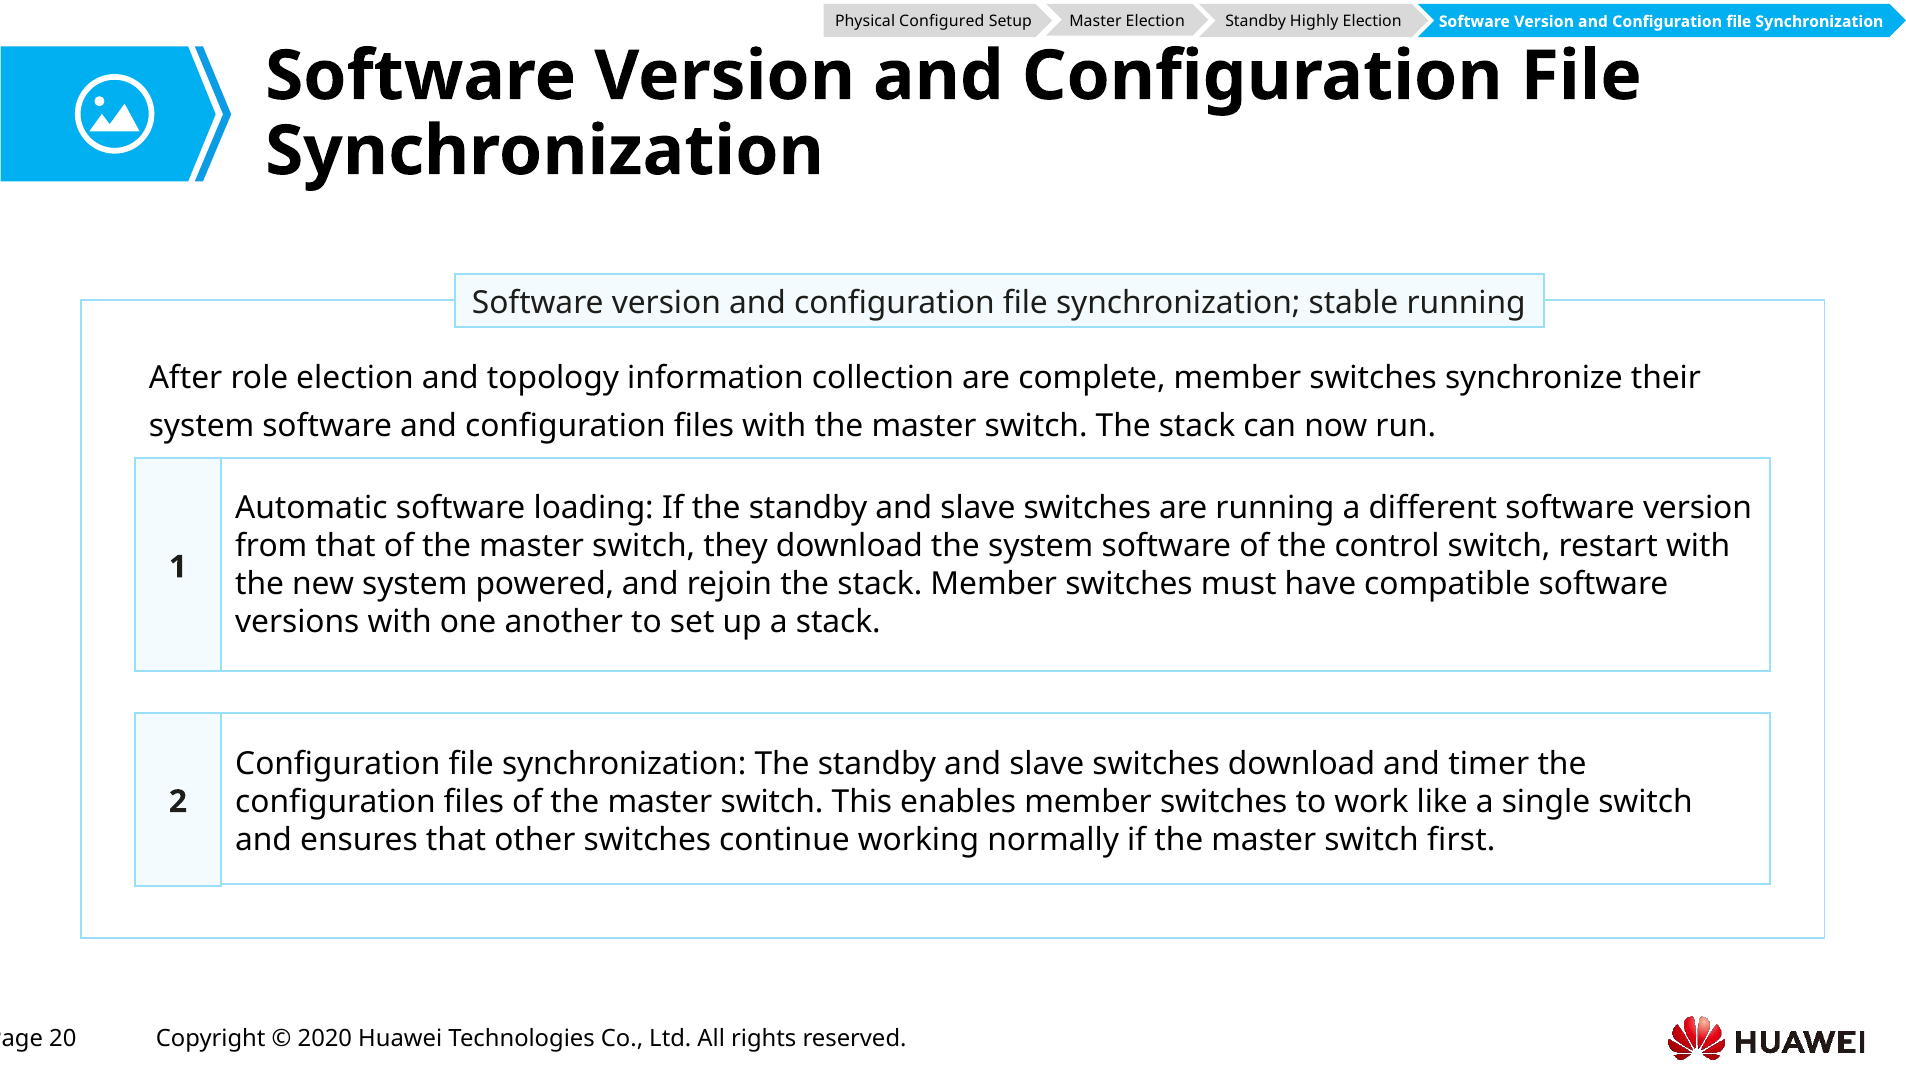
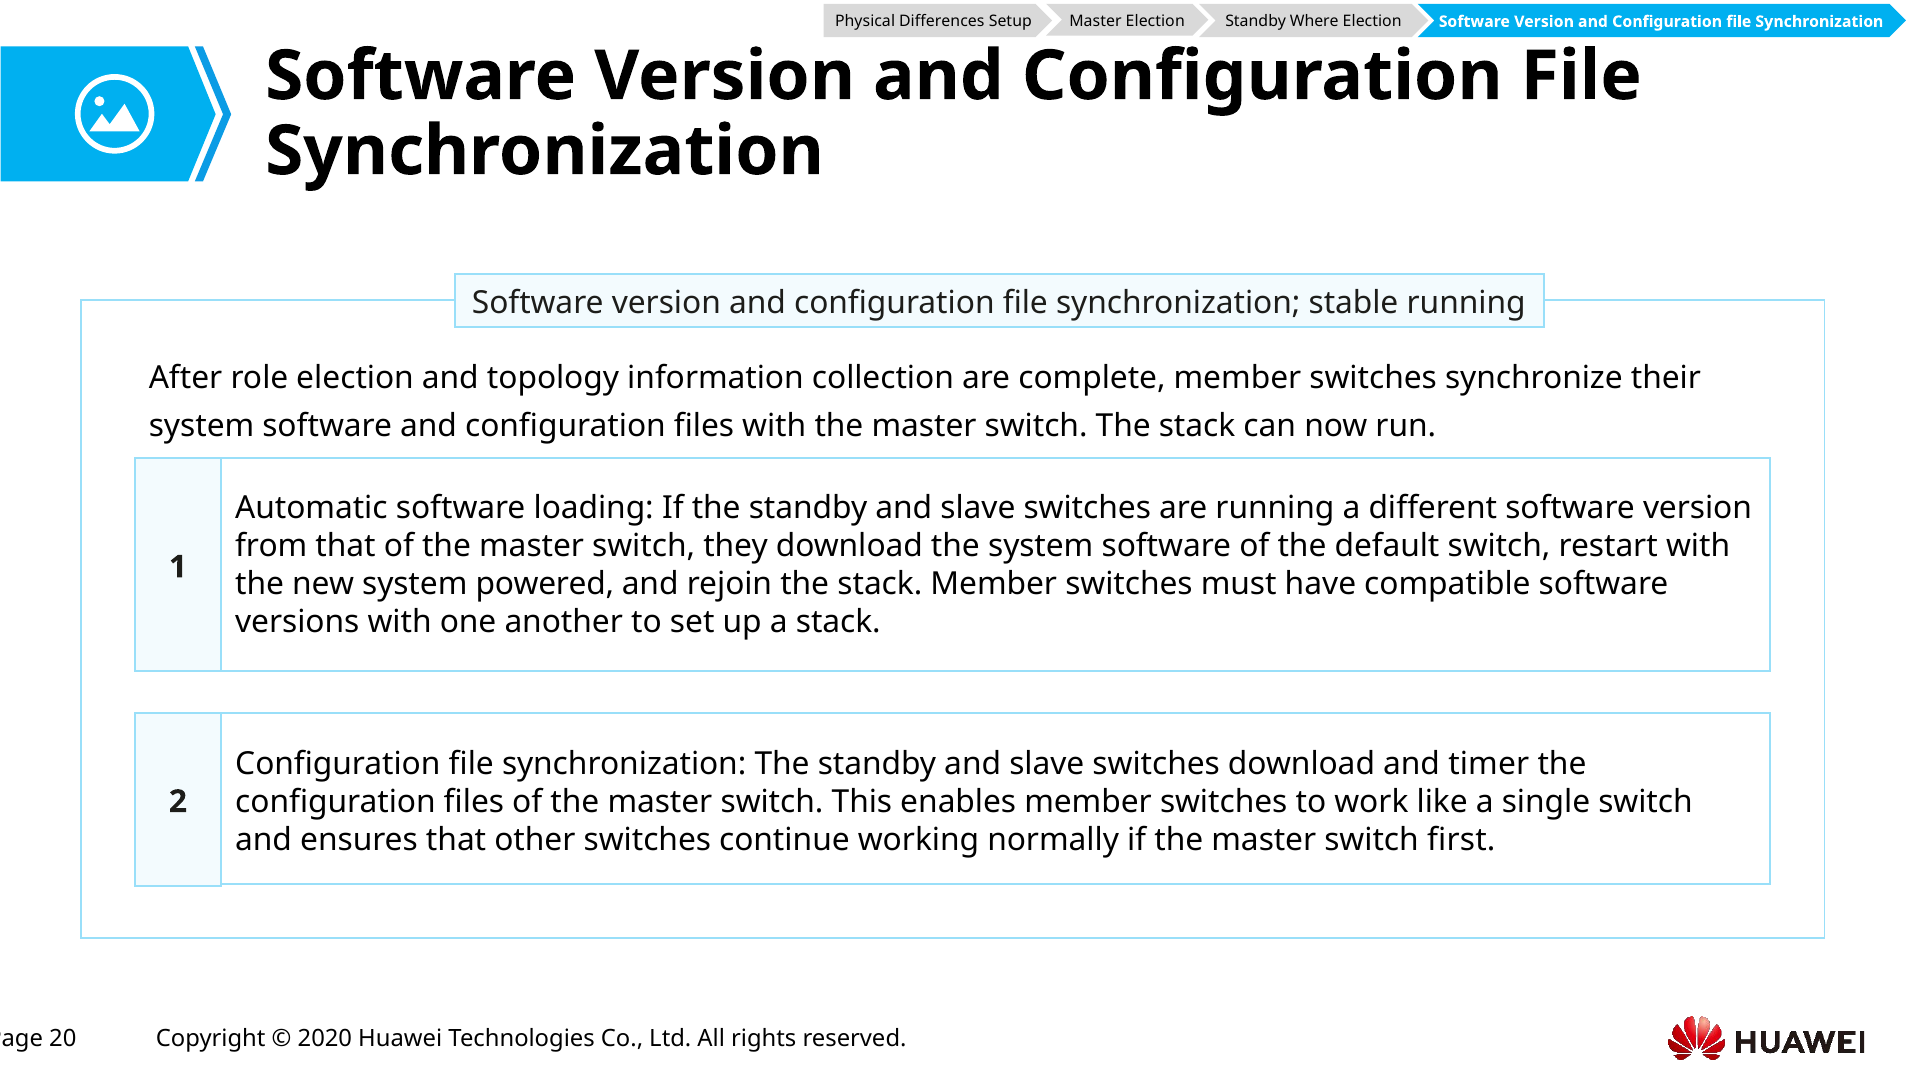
Configured: Configured -> Differences
Highly: Highly -> Where
control: control -> default
